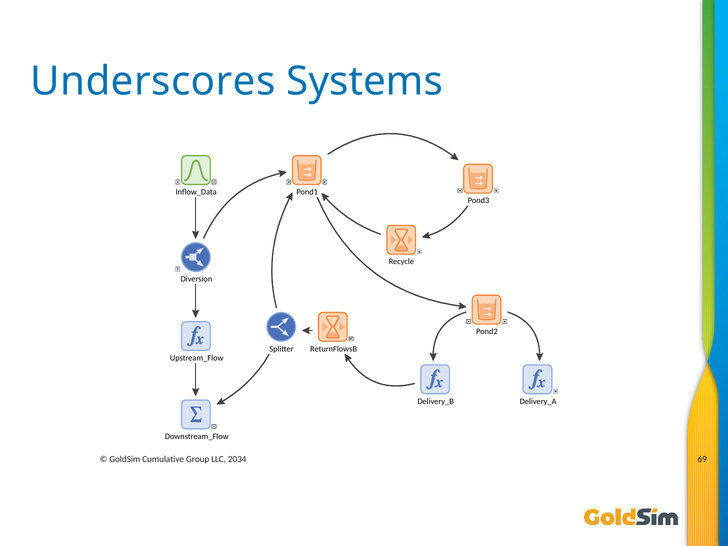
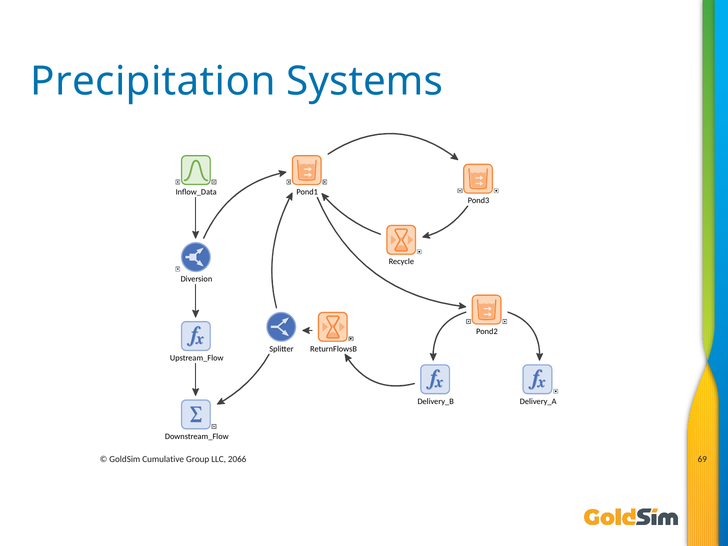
Underscores: Underscores -> Precipitation
2034: 2034 -> 2066
